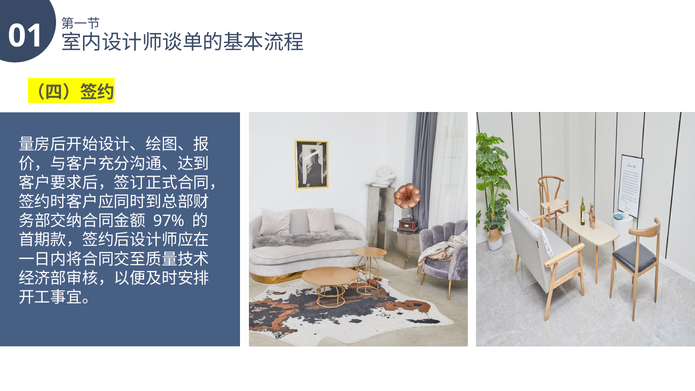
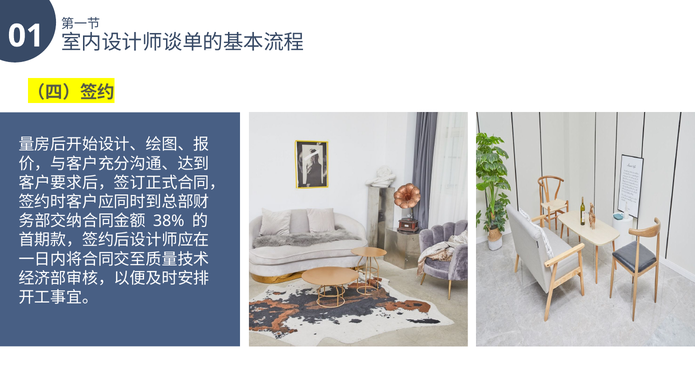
97%: 97% -> 38%
